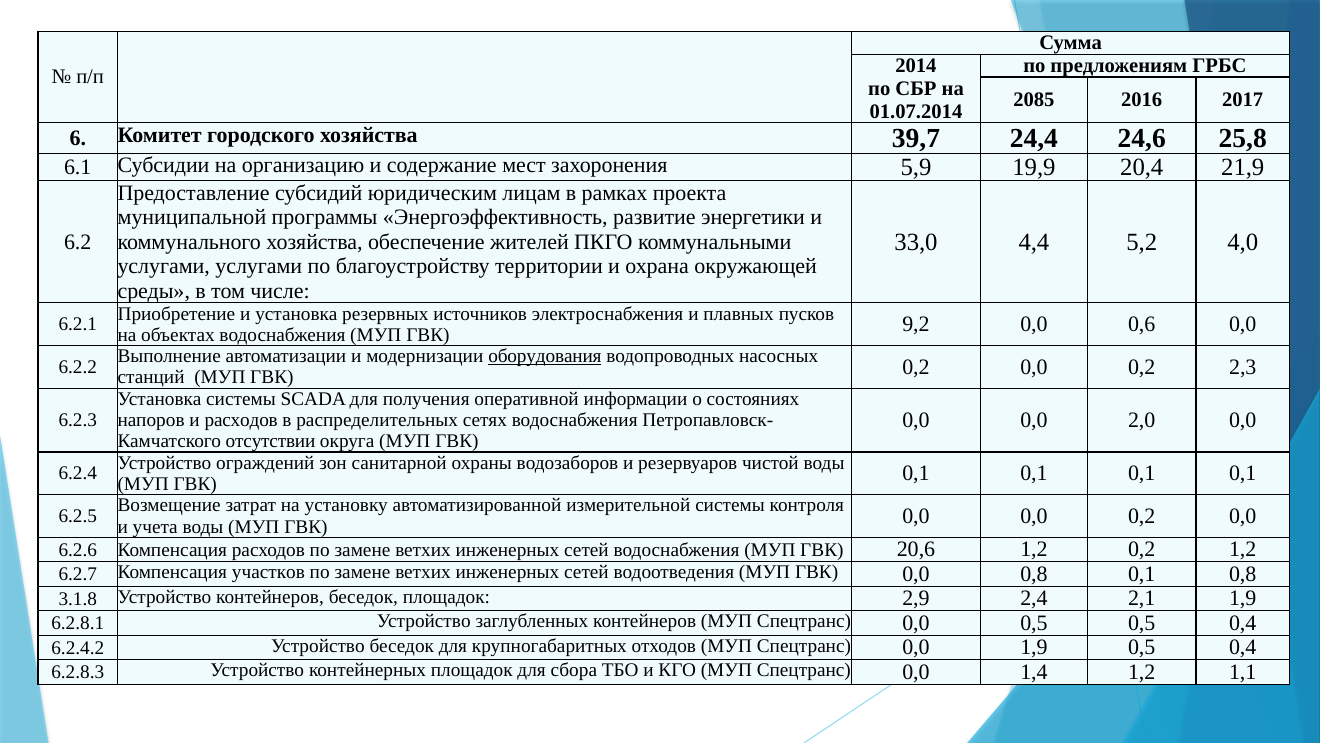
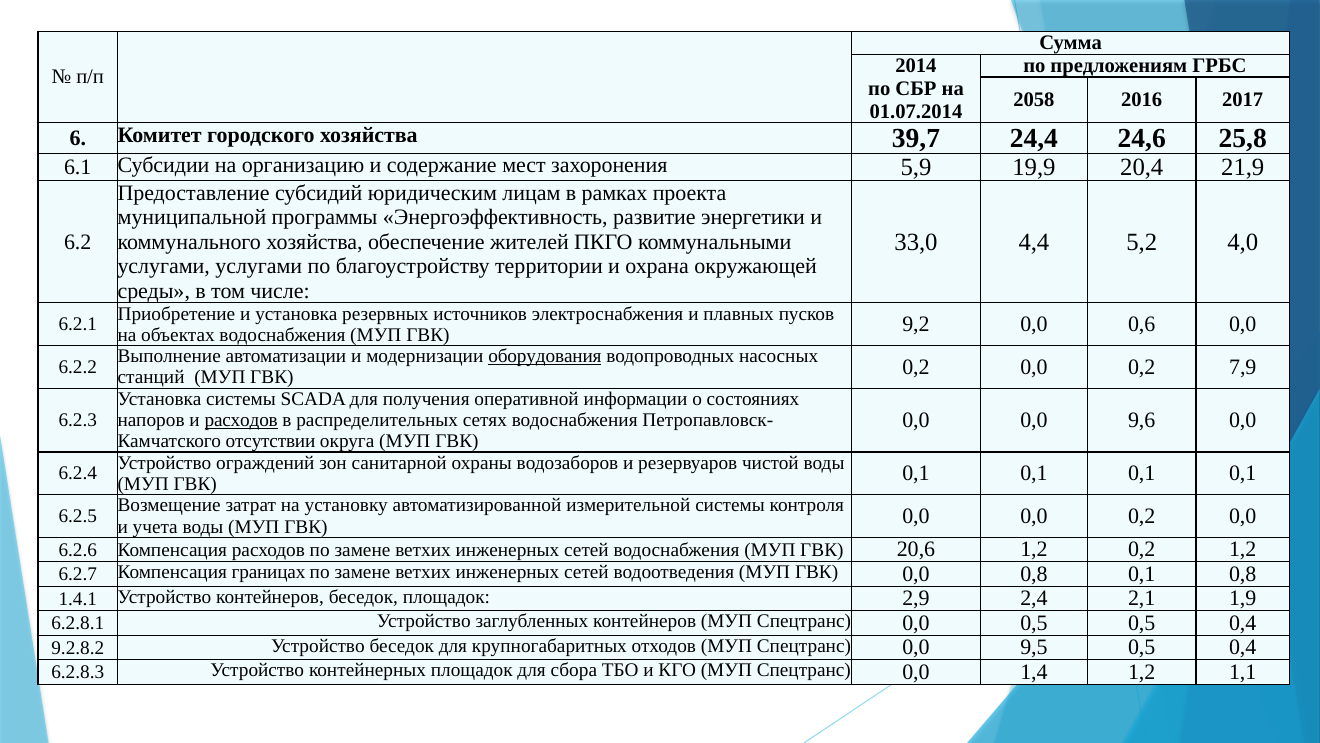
2085: 2085 -> 2058
2,3: 2,3 -> 7,9
2,0: 2,0 -> 9,6
расходов at (241, 420) underline: none -> present
участков: участков -> границах
3.1.8: 3.1.8 -> 1.4.1
6.2.4.2: 6.2.4.2 -> 9.2.8.2
0,0 1,9: 1,9 -> 9,5
